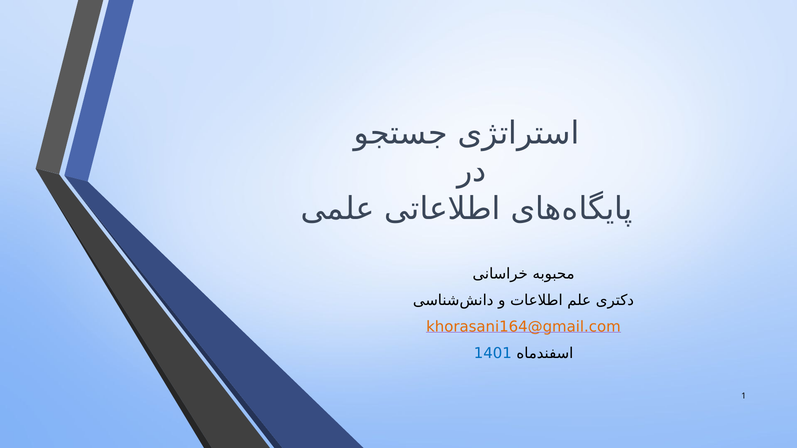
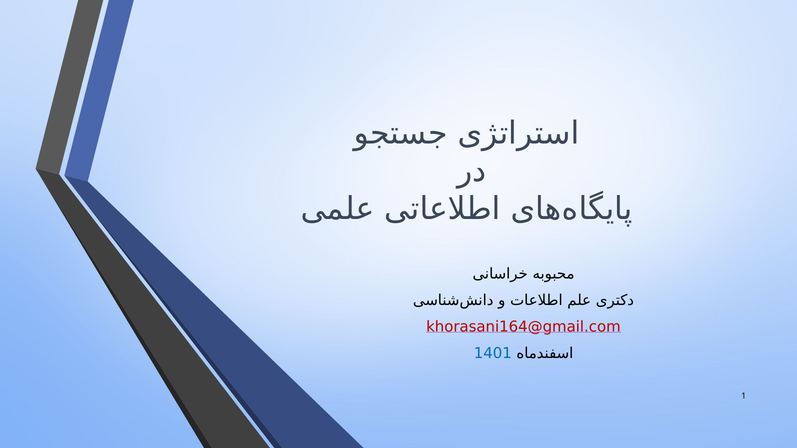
khorasani164@gmail.com colour: orange -> red
